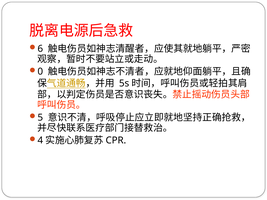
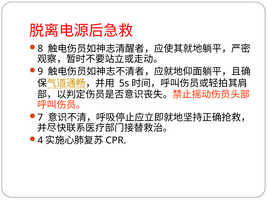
6: 6 -> 8
0: 0 -> 9
5: 5 -> 7
